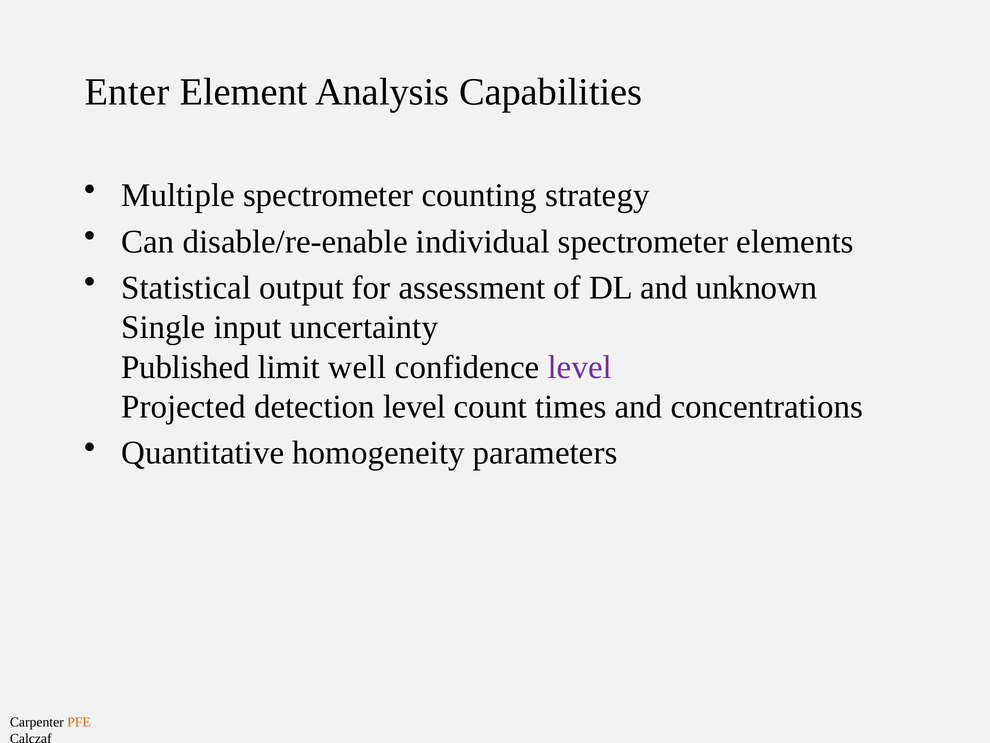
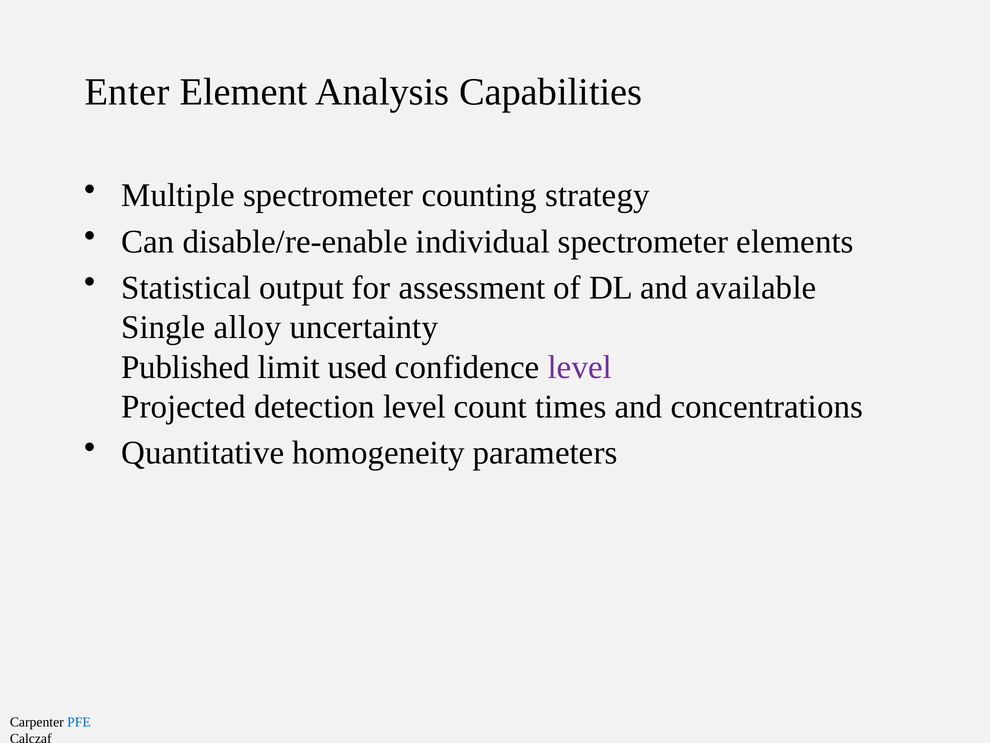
unknown: unknown -> available
input: input -> alloy
well: well -> used
PFE colour: orange -> blue
